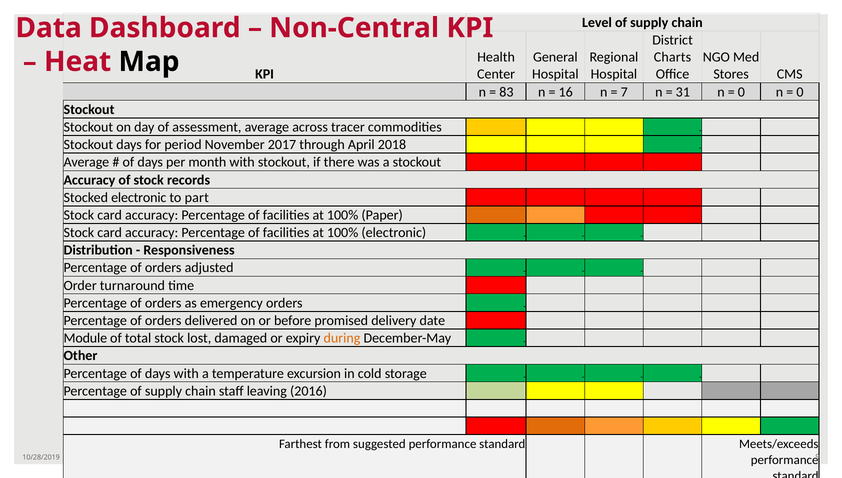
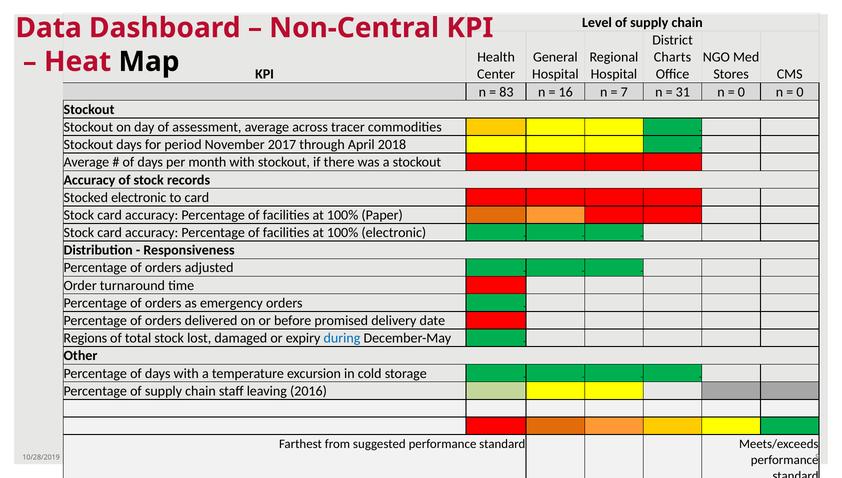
to part: part -> card
Module: Module -> Regions
during colour: orange -> blue
